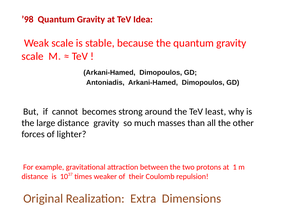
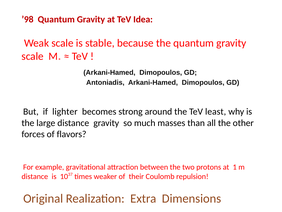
cannot: cannot -> lighter
lighter: lighter -> flavors
